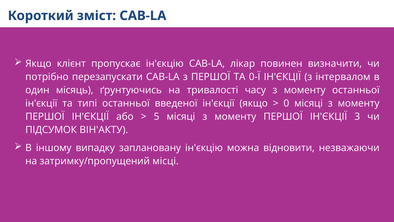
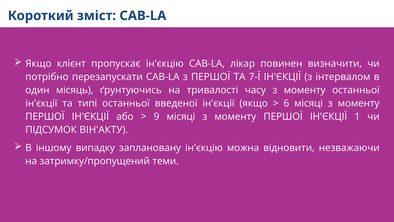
0-Ї: 0-Ї -> 7-Ї
0: 0 -> 6
5: 5 -> 9
3: 3 -> 1
місці: місці -> теми
